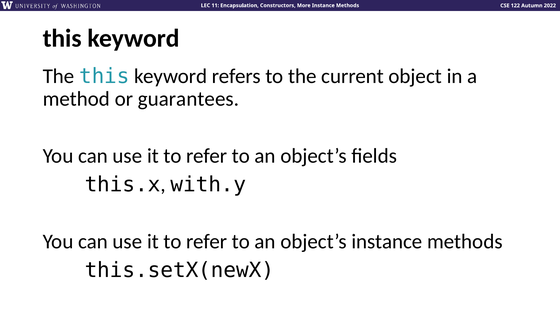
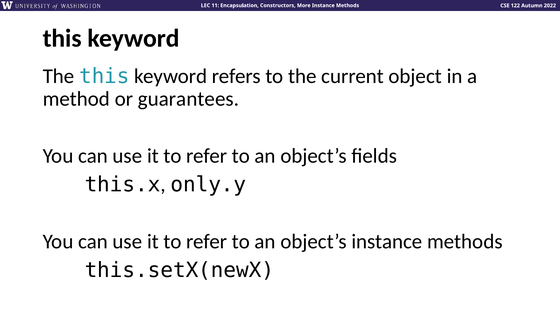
with.y: with.y -> only.y
